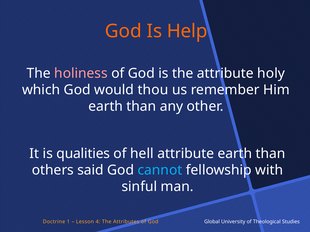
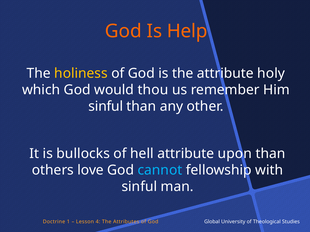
holiness colour: pink -> yellow
earth at (106, 107): earth -> sinful
qualities: qualities -> bullocks
attribute earth: earth -> upon
said: said -> love
